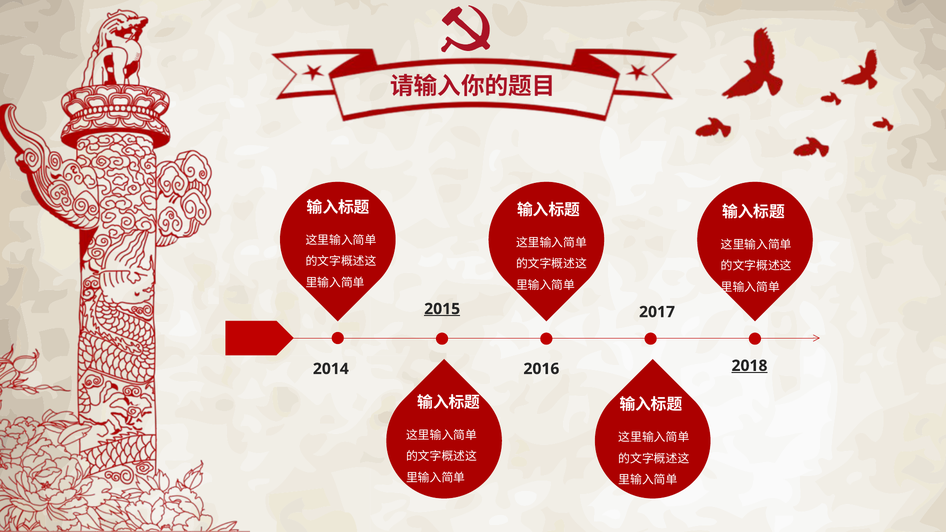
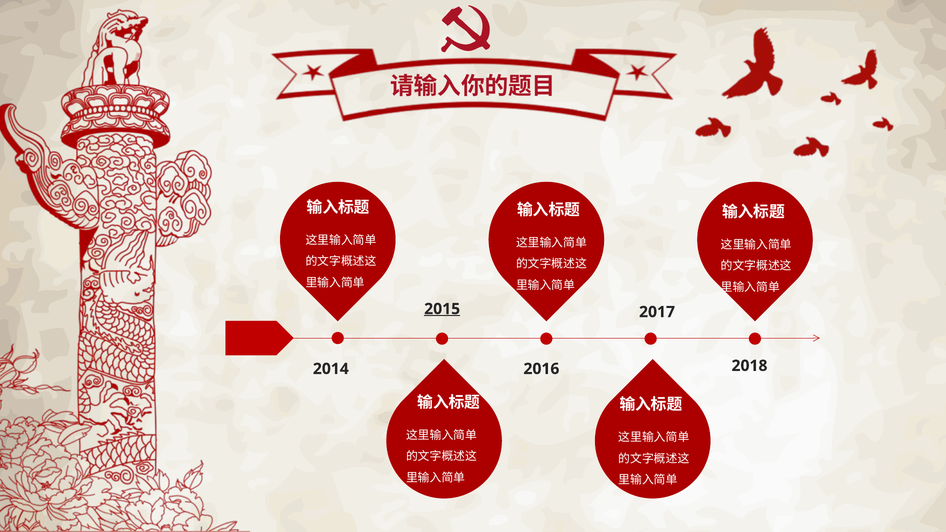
2018 underline: present -> none
